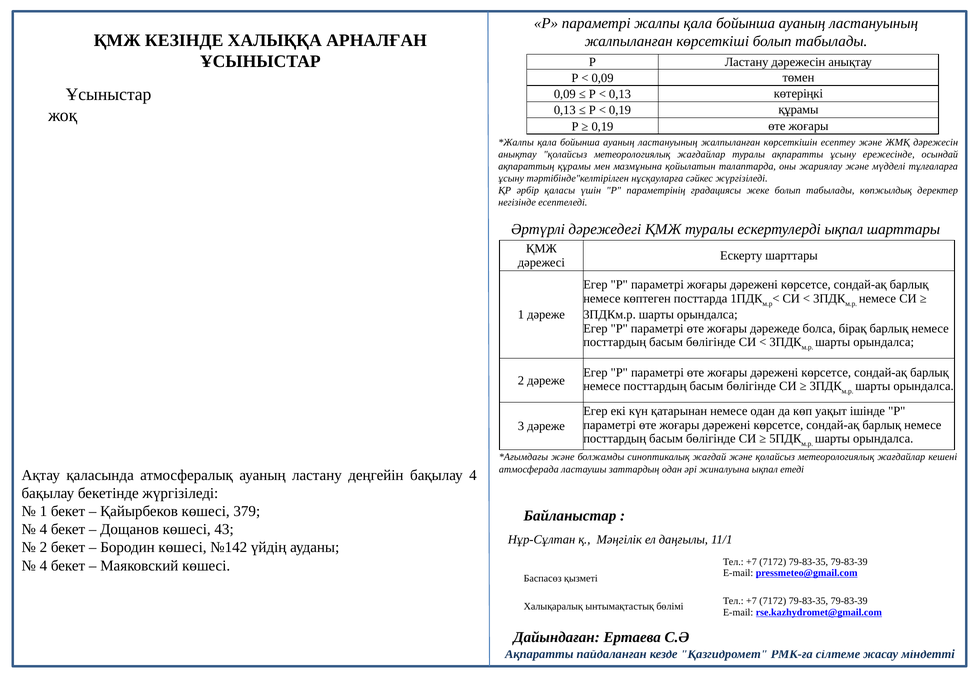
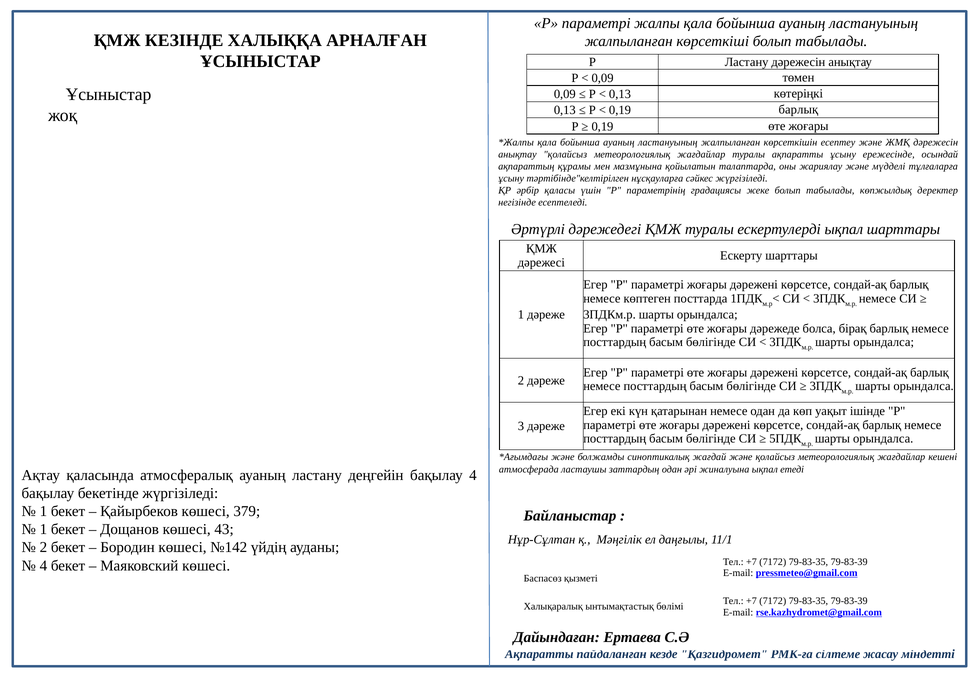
0,19 құрамы: құрамы -> барлық
4 at (43, 529): 4 -> 1
